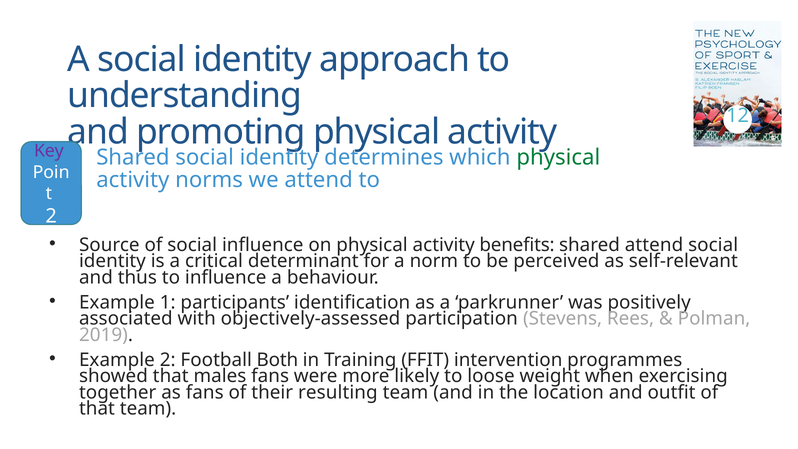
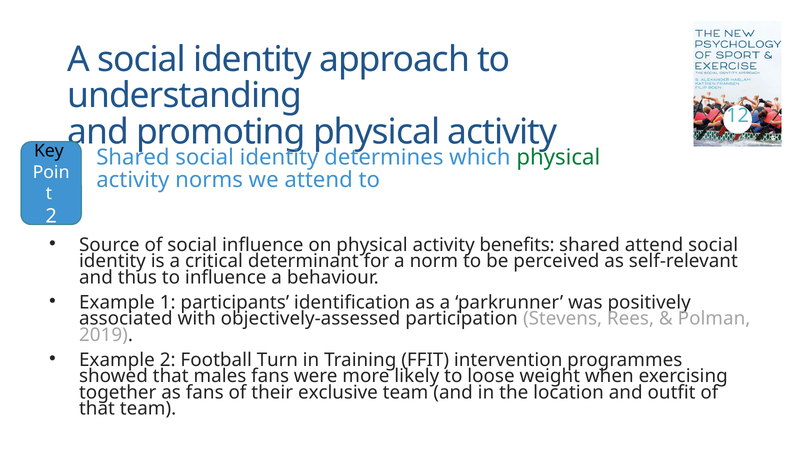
Key colour: purple -> black
Both: Both -> Turn
resulting: resulting -> exclusive
